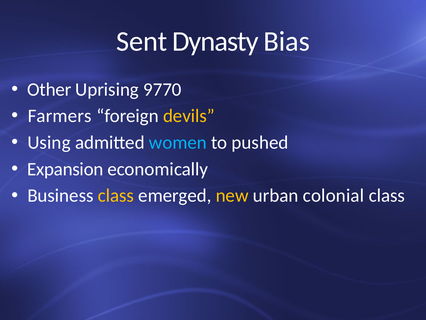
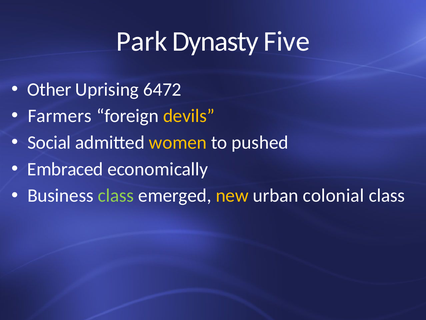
Sent: Sent -> Park
Bias: Bias -> Five
9770: 9770 -> 6472
Using: Using -> Social
women colour: light blue -> yellow
Expansion: Expansion -> Embraced
class at (116, 195) colour: yellow -> light green
